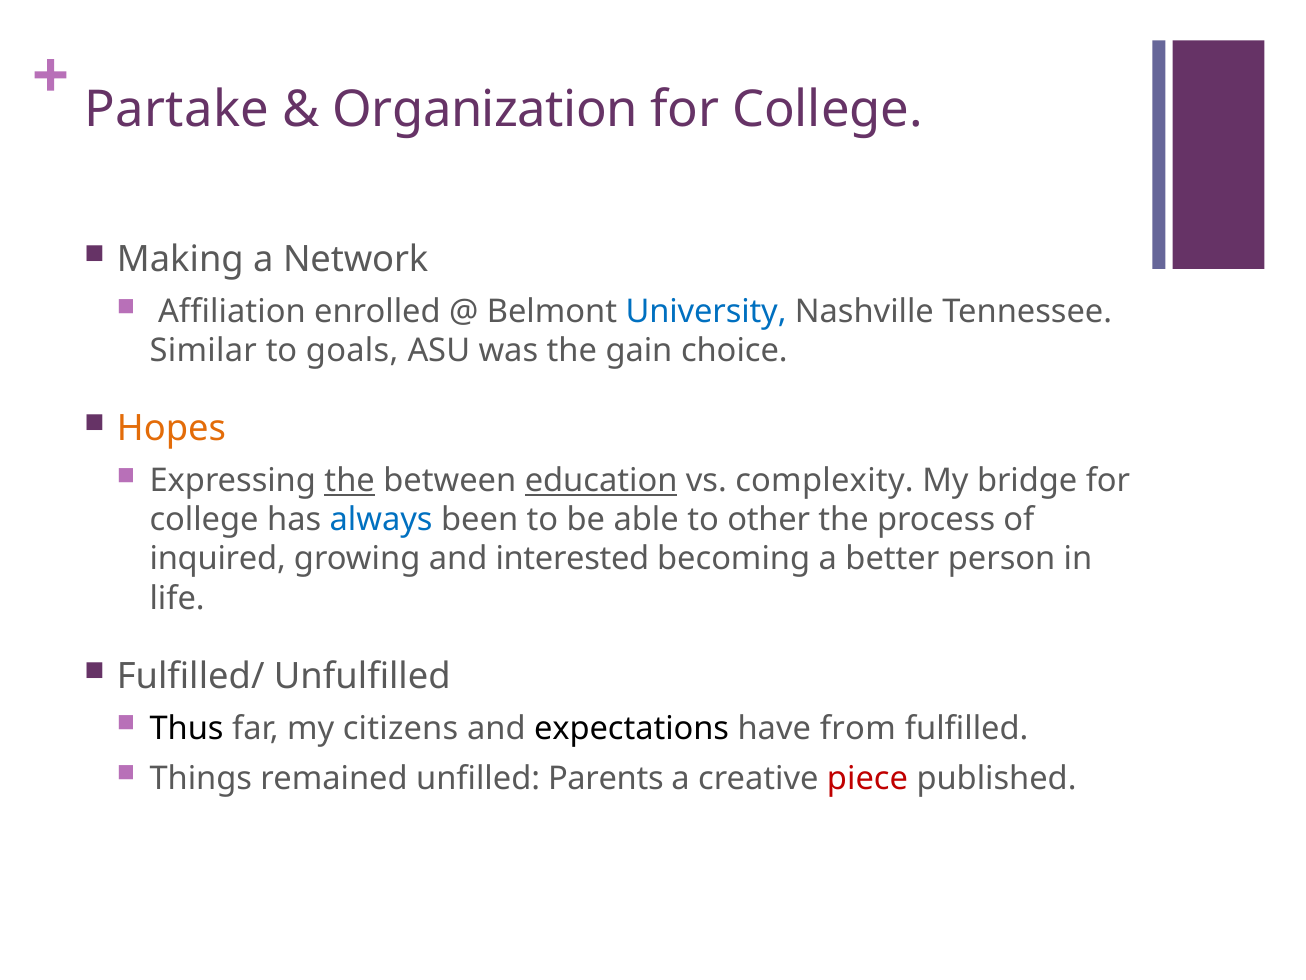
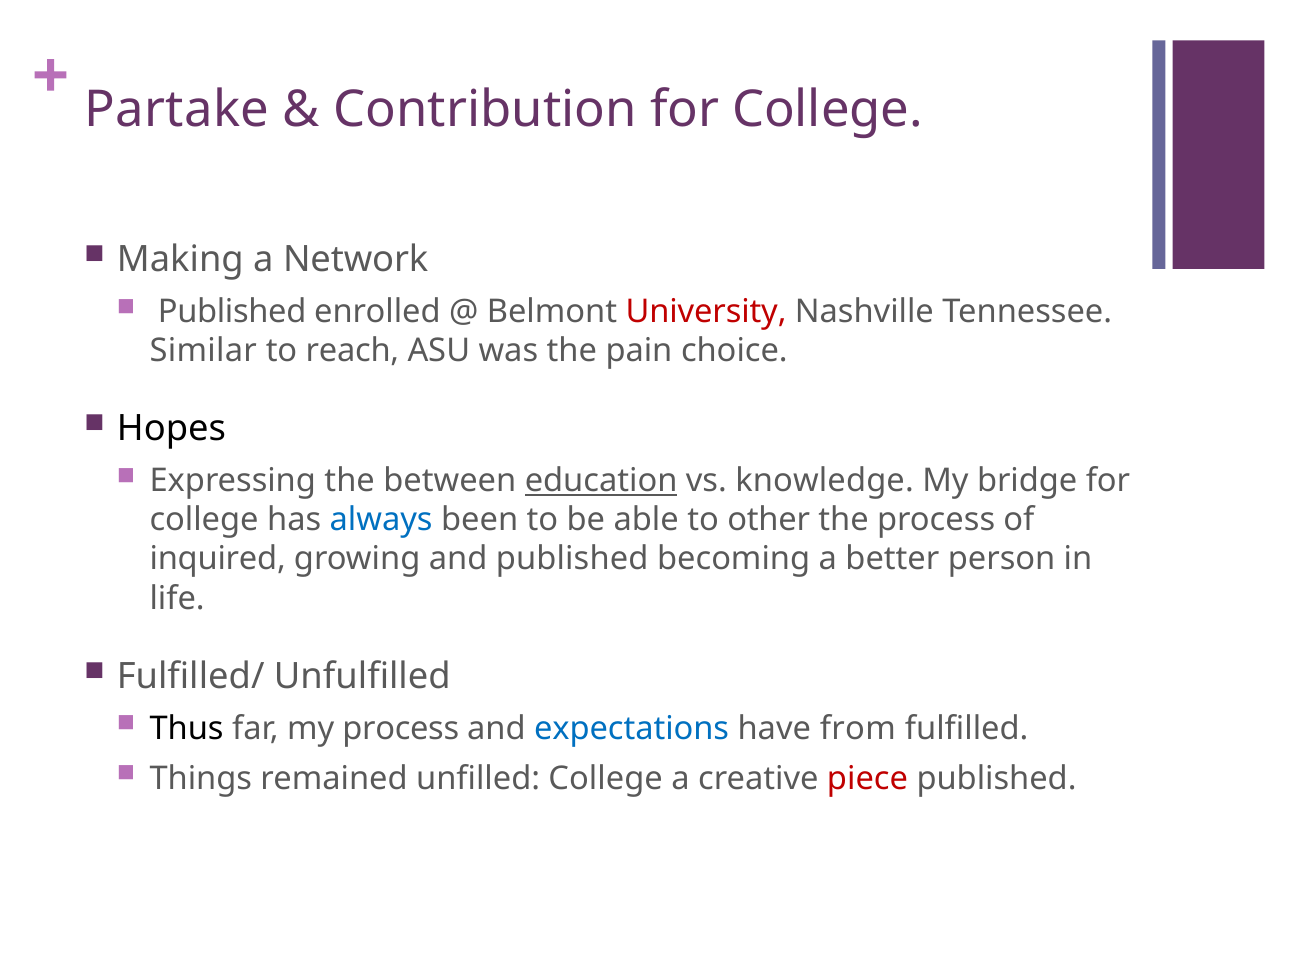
Organization: Organization -> Contribution
Affiliation at (232, 311): Affiliation -> Published
University colour: blue -> red
goals: goals -> reach
gain: gain -> pain
Hopes colour: orange -> black
the at (350, 481) underline: present -> none
complexity: complexity -> knowledge
and interested: interested -> published
my citizens: citizens -> process
expectations colour: black -> blue
unfilled Parents: Parents -> College
